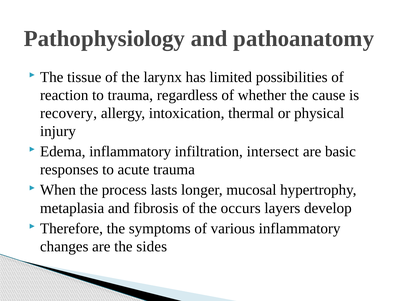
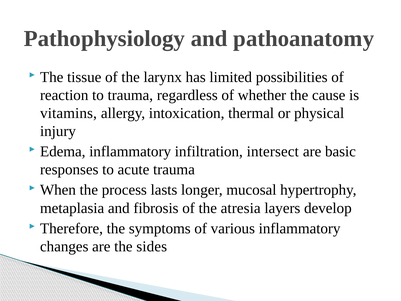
recovery: recovery -> vitamins
occurs: occurs -> atresia
